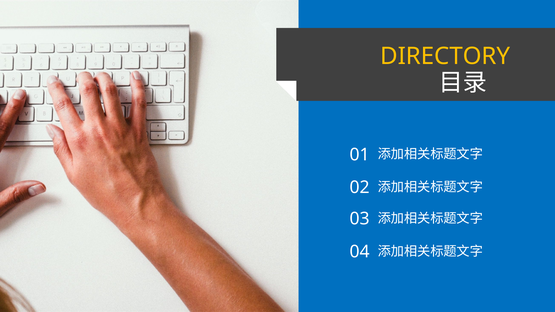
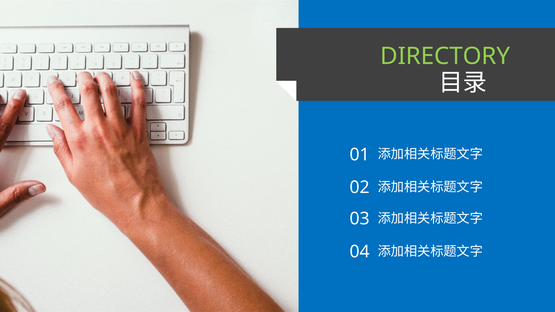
DIRECTORY colour: yellow -> light green
